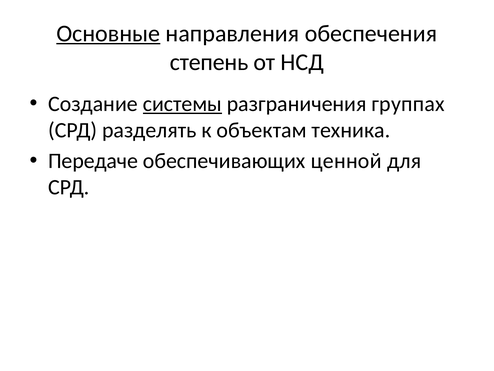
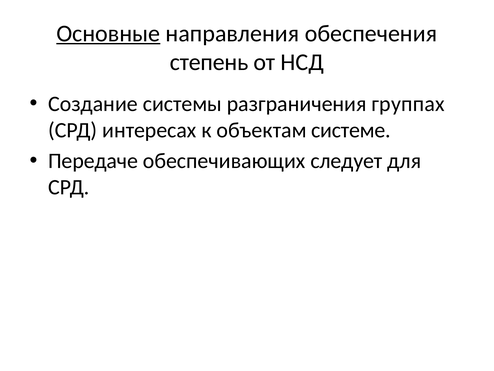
системы underline: present -> none
разделять: разделять -> интересах
техника: техника -> системе
ценной: ценной -> следует
